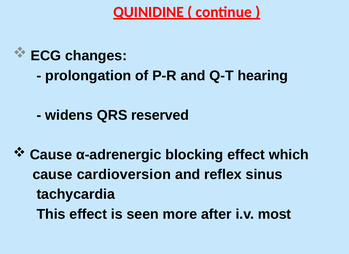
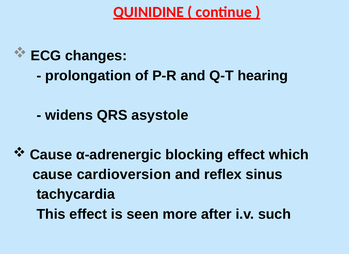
reserved: reserved -> asystole
most: most -> such
